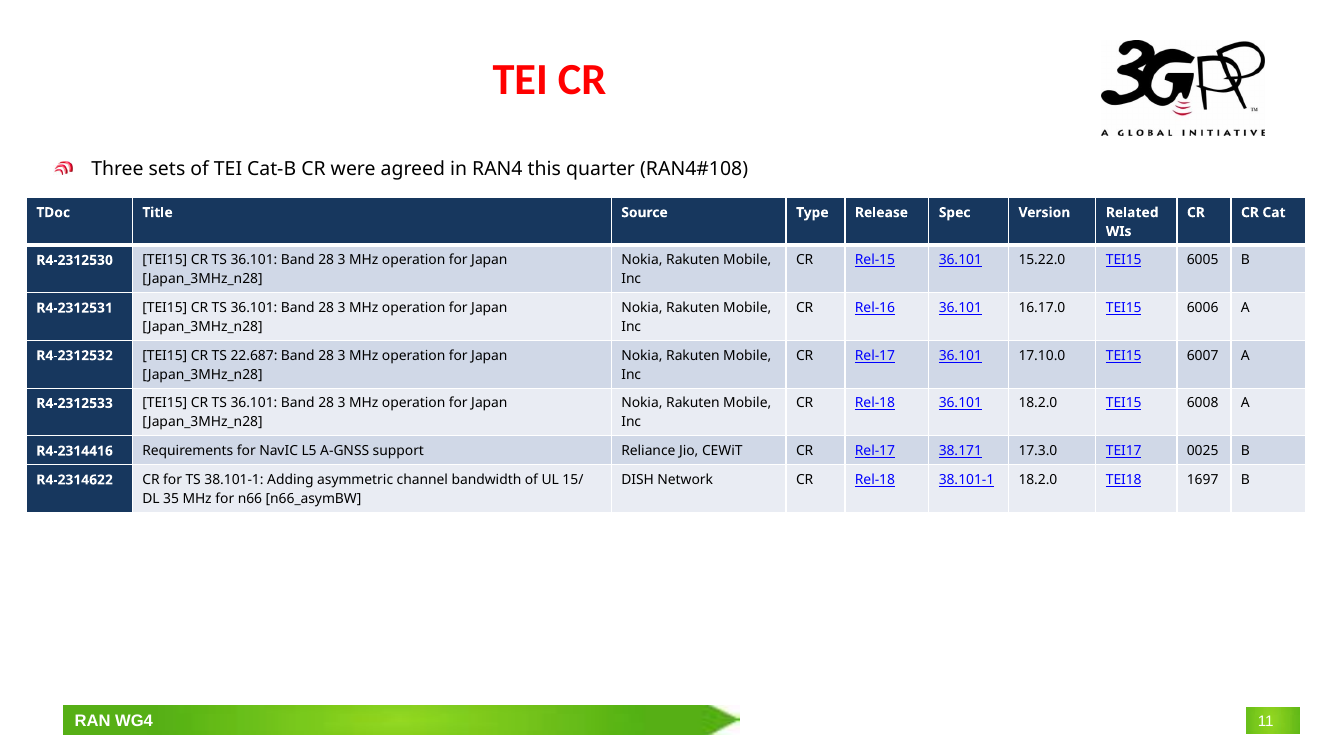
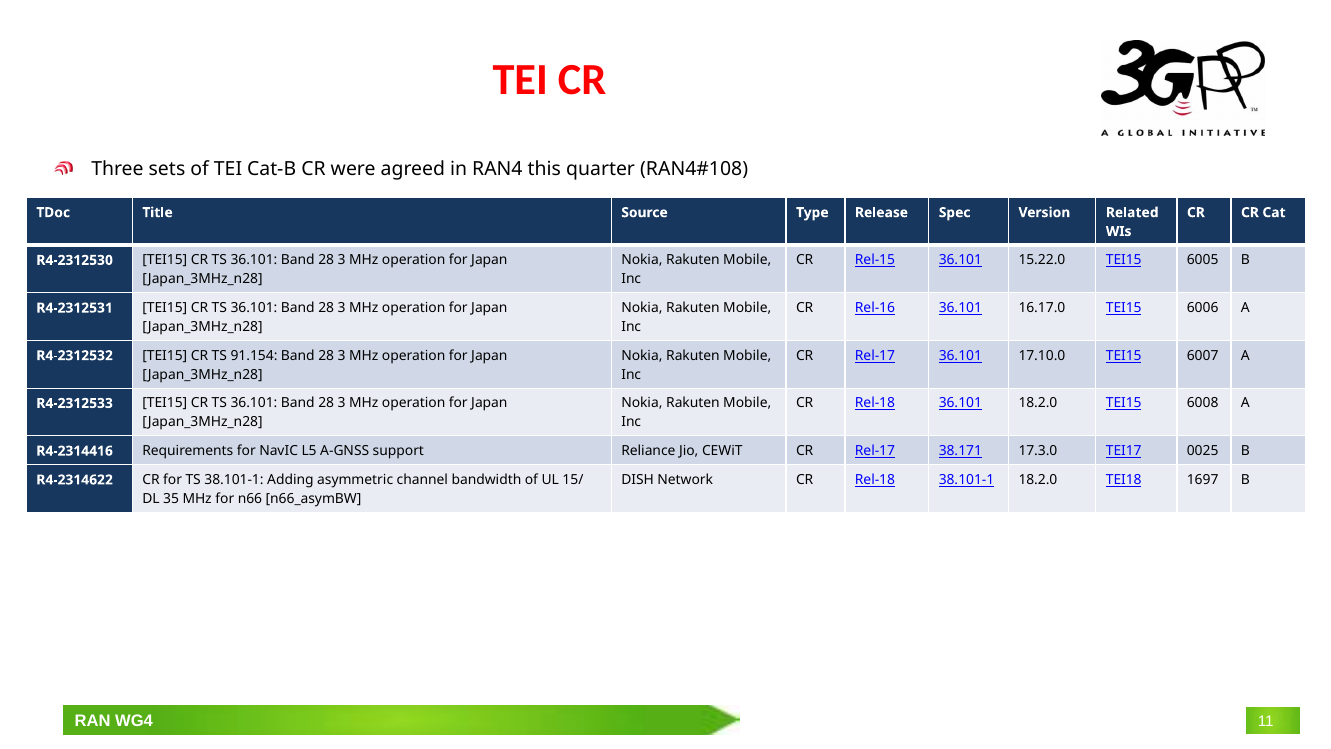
22.687: 22.687 -> 91.154
